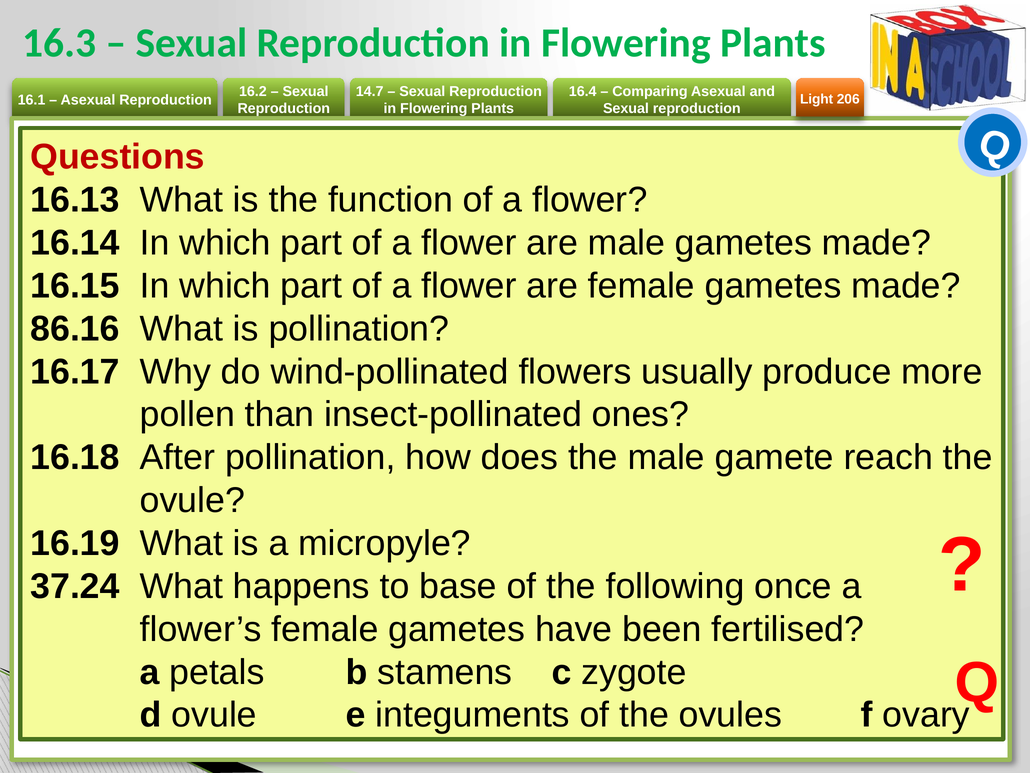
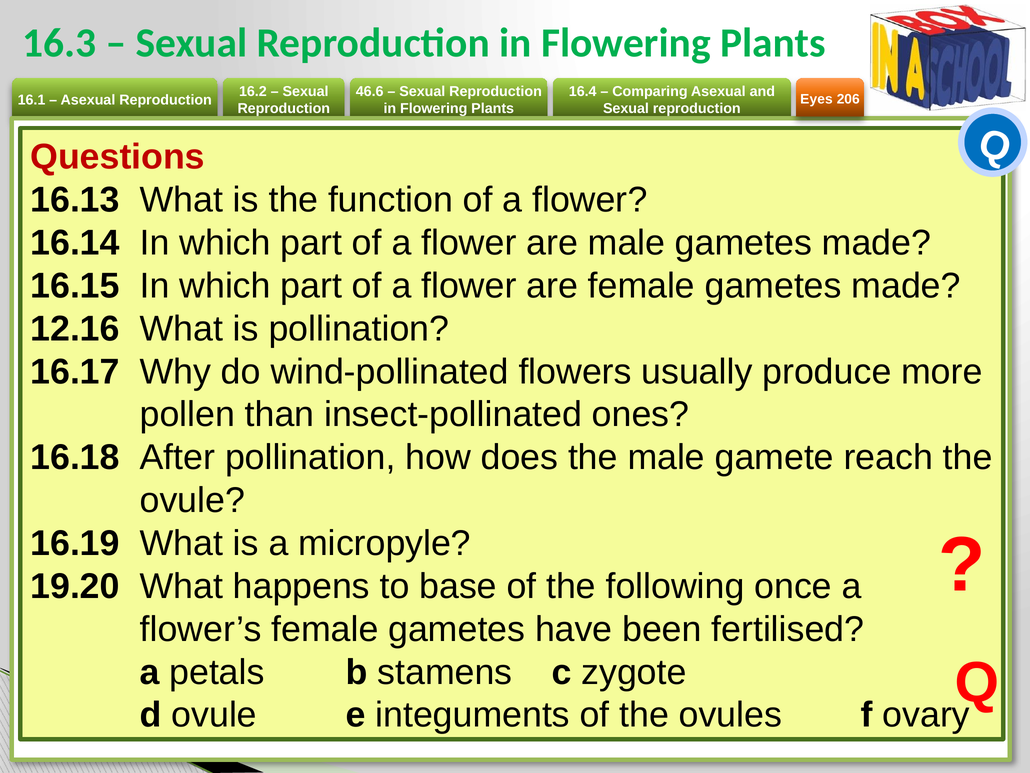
14.7: 14.7 -> 46.6
Light: Light -> Eyes
86.16: 86.16 -> 12.16
37.24: 37.24 -> 19.20
